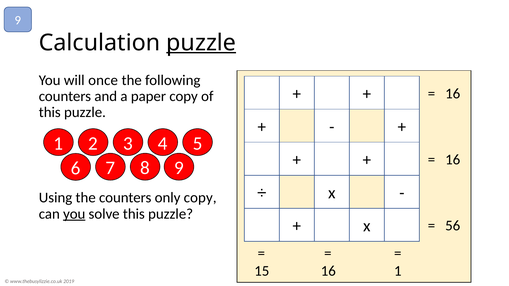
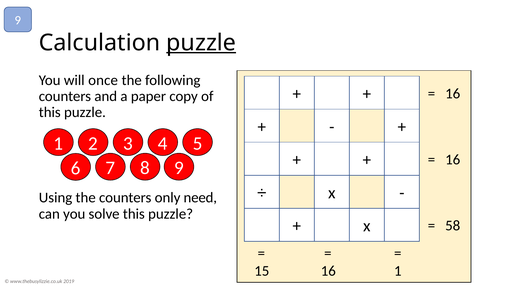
only copy: copy -> need
you at (74, 214) underline: present -> none
56: 56 -> 58
